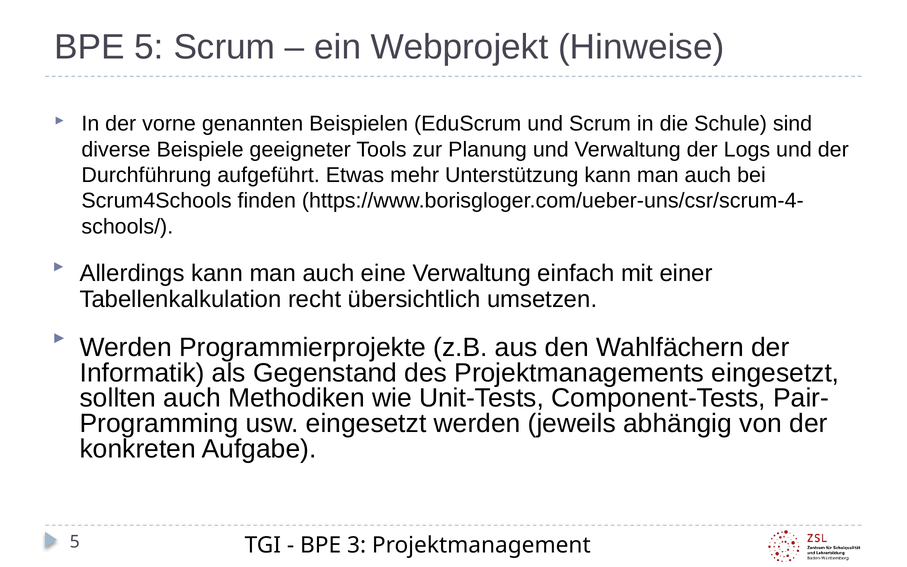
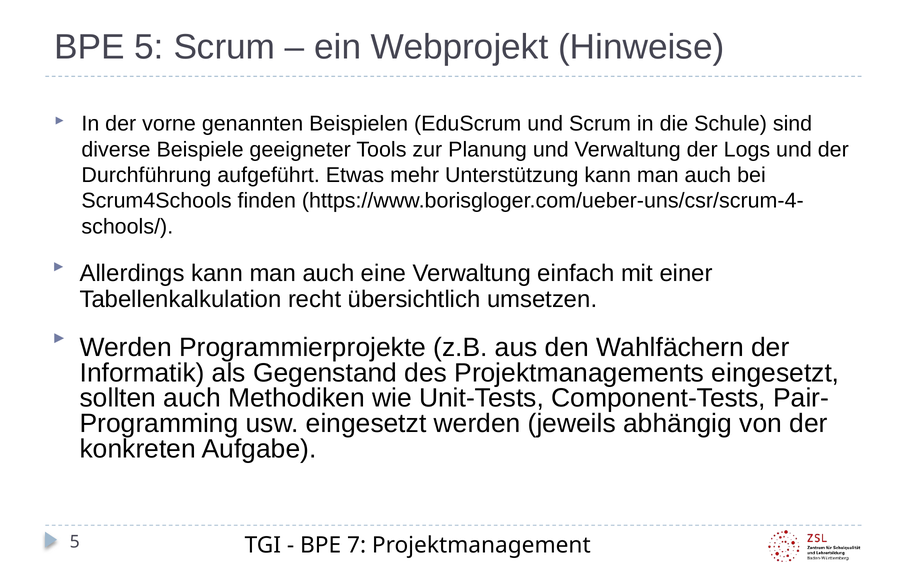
3: 3 -> 7
